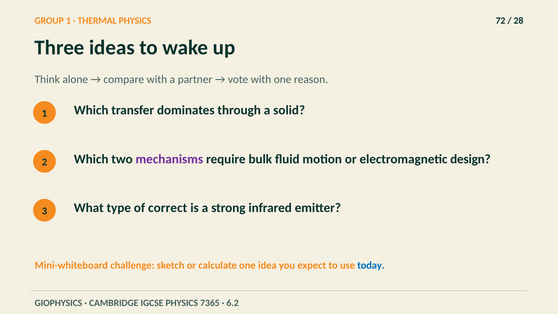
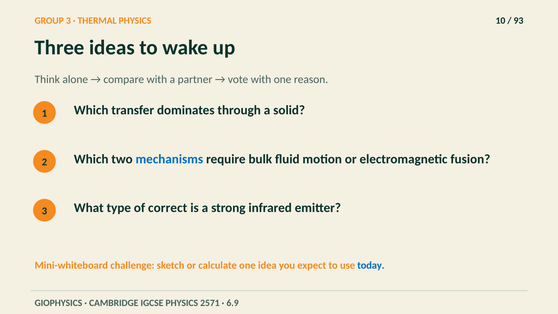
GROUP 1: 1 -> 3
72: 72 -> 10
28: 28 -> 93
mechanisms colour: purple -> blue
design: design -> fusion
7365: 7365 -> 2571
6.2: 6.2 -> 6.9
